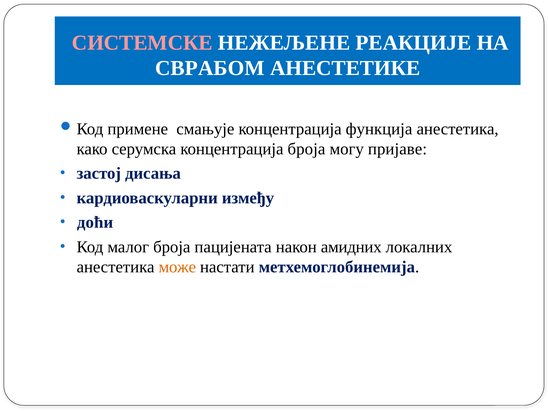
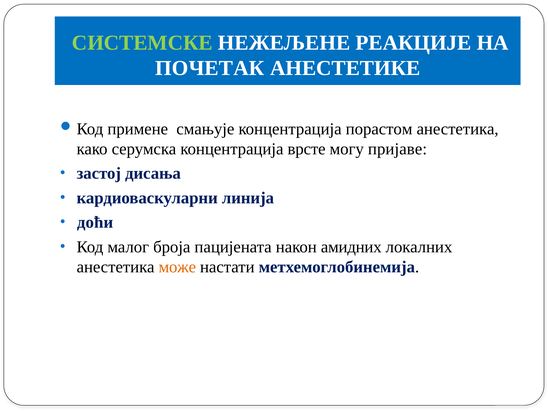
СИСТЕМСКЕ colour: pink -> light green
СВРАБОМ: СВРАБОМ -> ПОЧЕТАК
функција: функција -> порастом
концентрација броја: броја -> врсте
између: између -> линија
